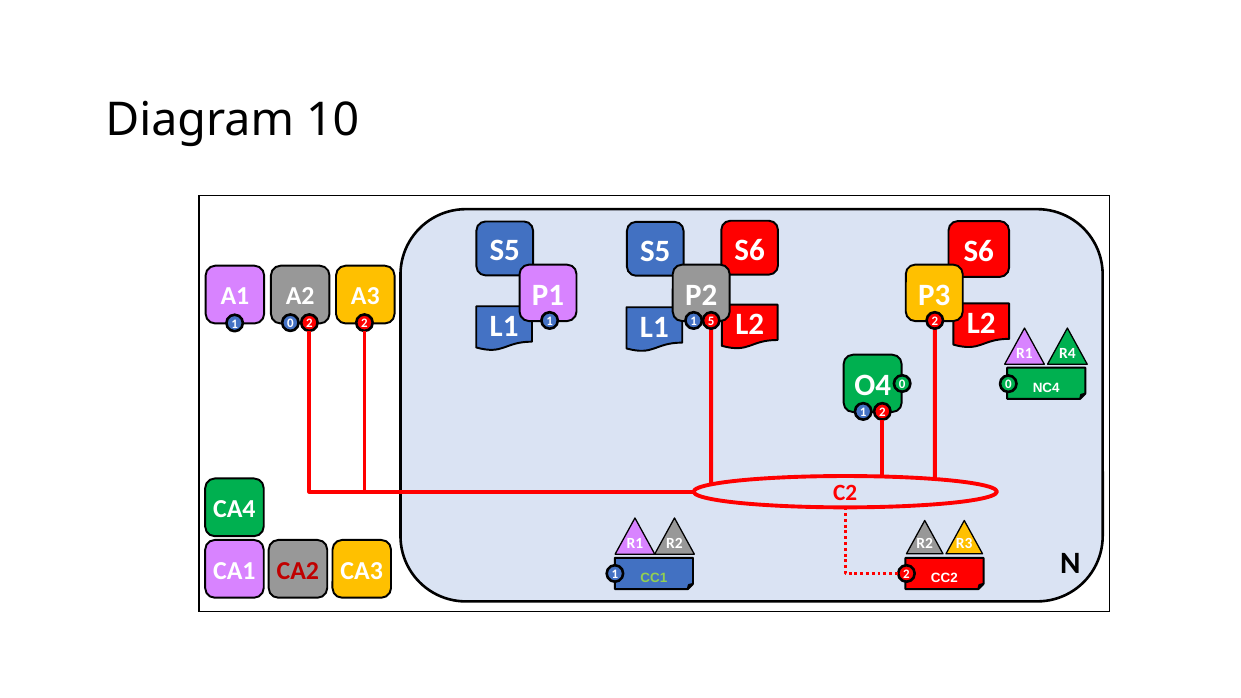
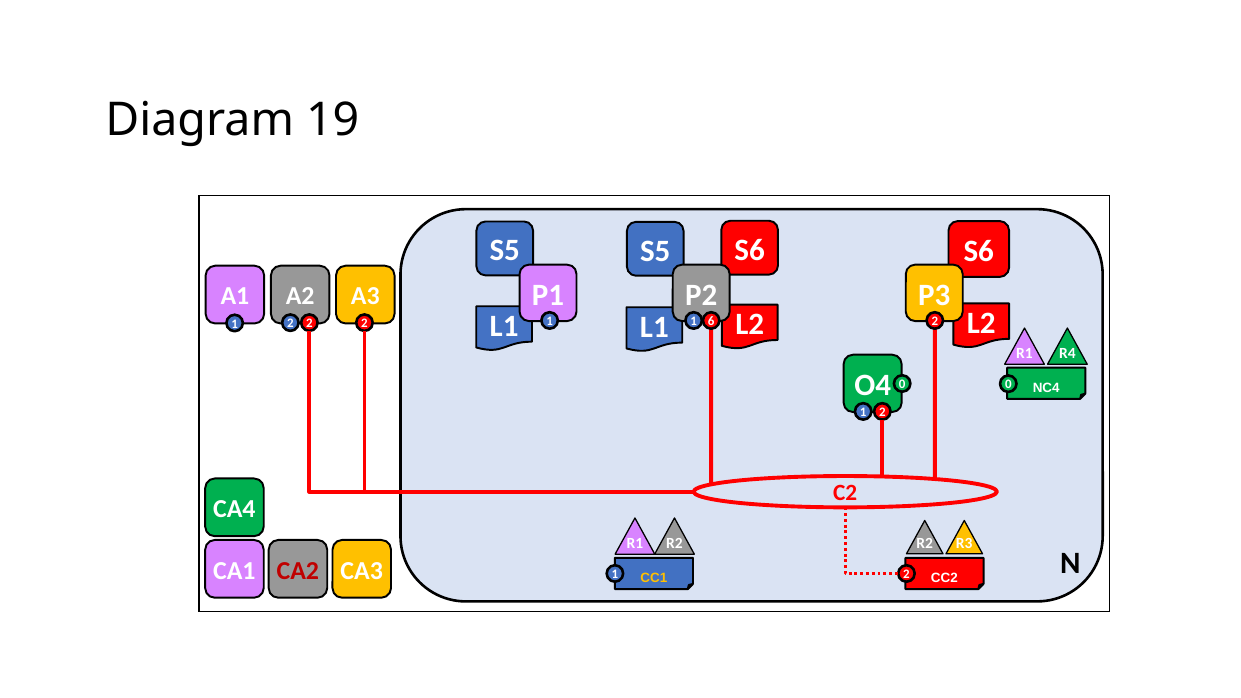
10: 10 -> 19
5: 5 -> 6
0 at (290, 324): 0 -> 2
CC1 colour: light green -> yellow
